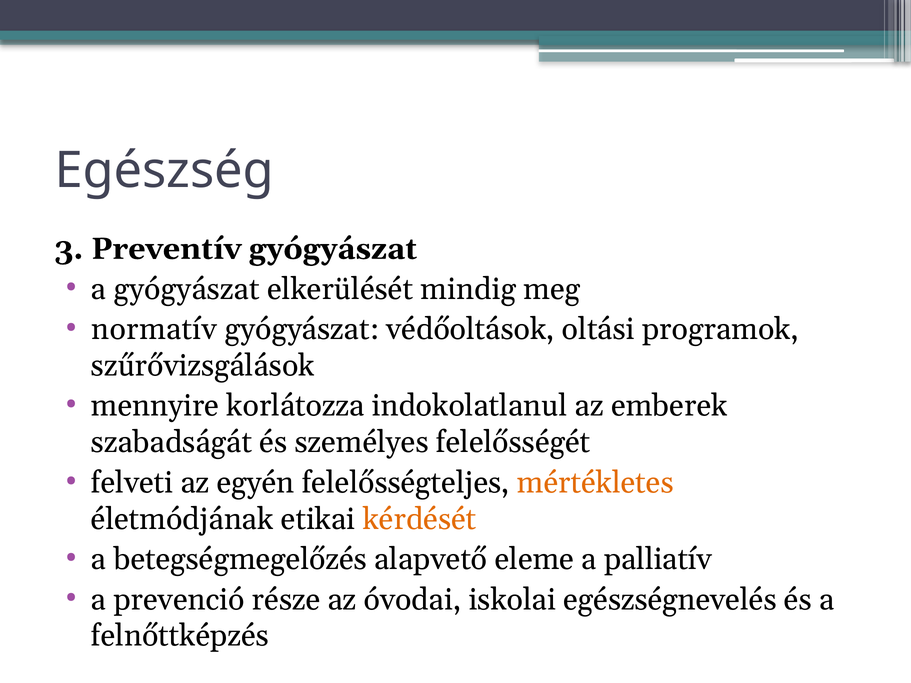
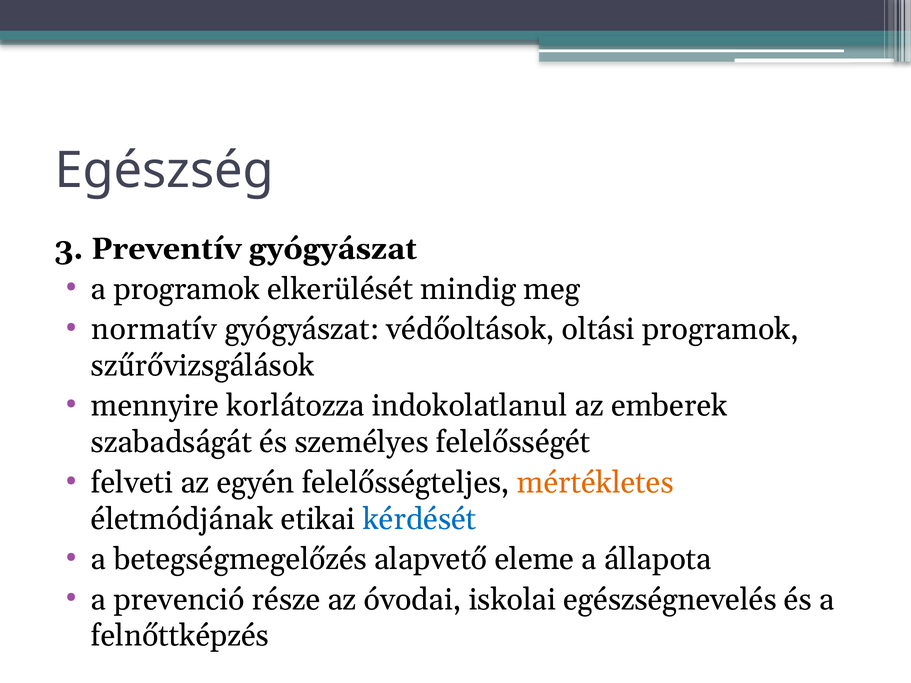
a gyógyászat: gyógyászat -> programok
kérdését colour: orange -> blue
palliatív: palliatív -> állapota
